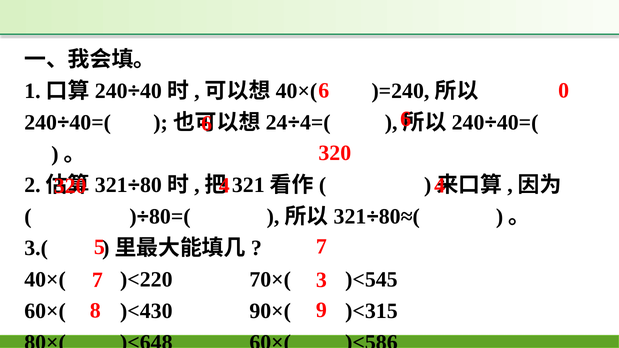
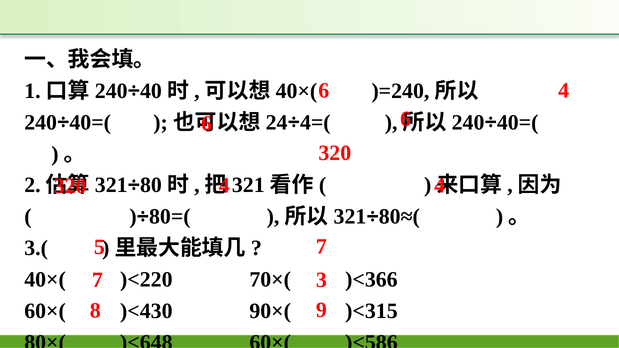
6 0: 0 -> 4
)<545: )<545 -> )<366
